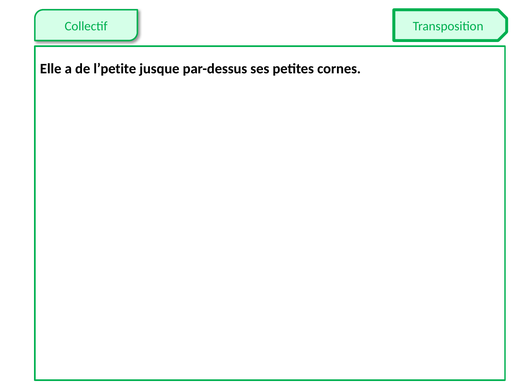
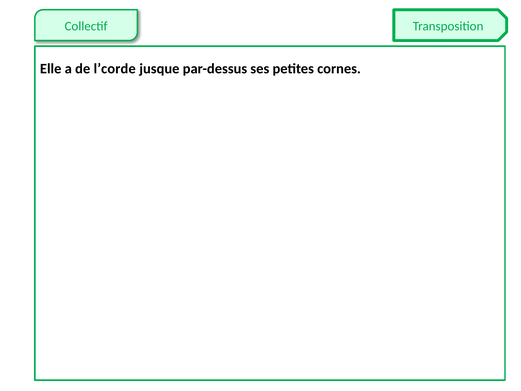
l’petite: l’petite -> l’corde
